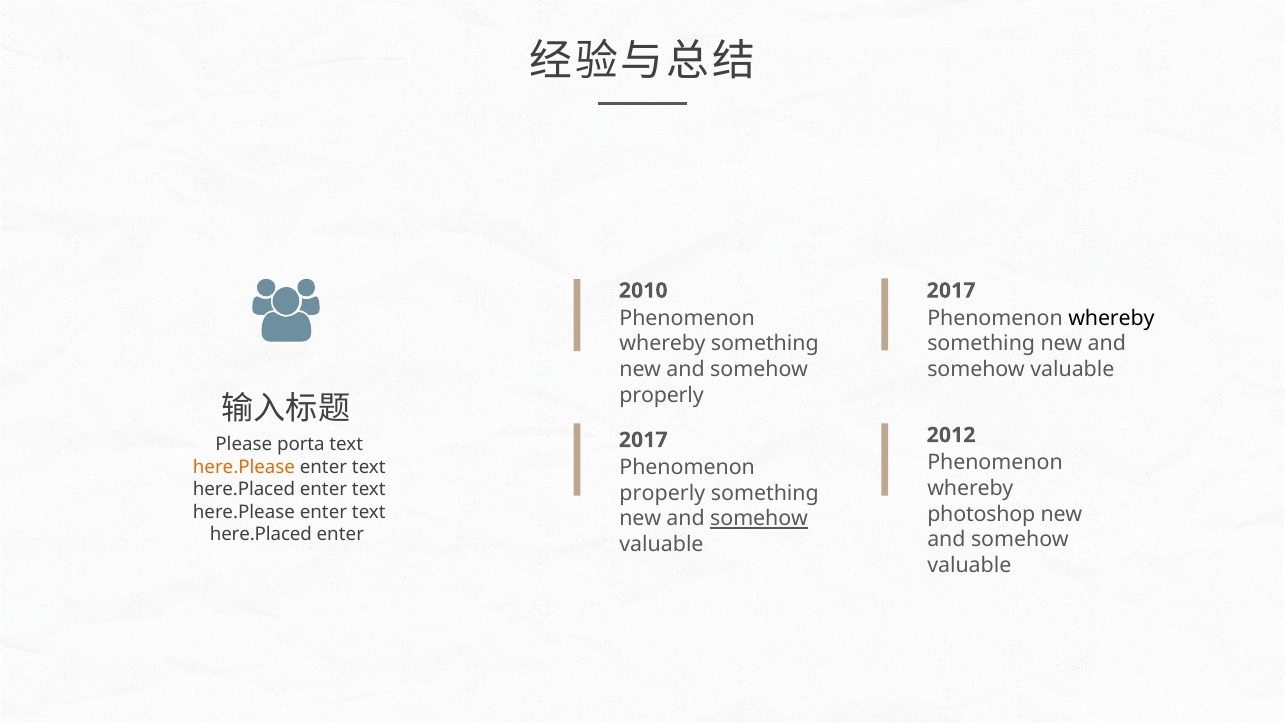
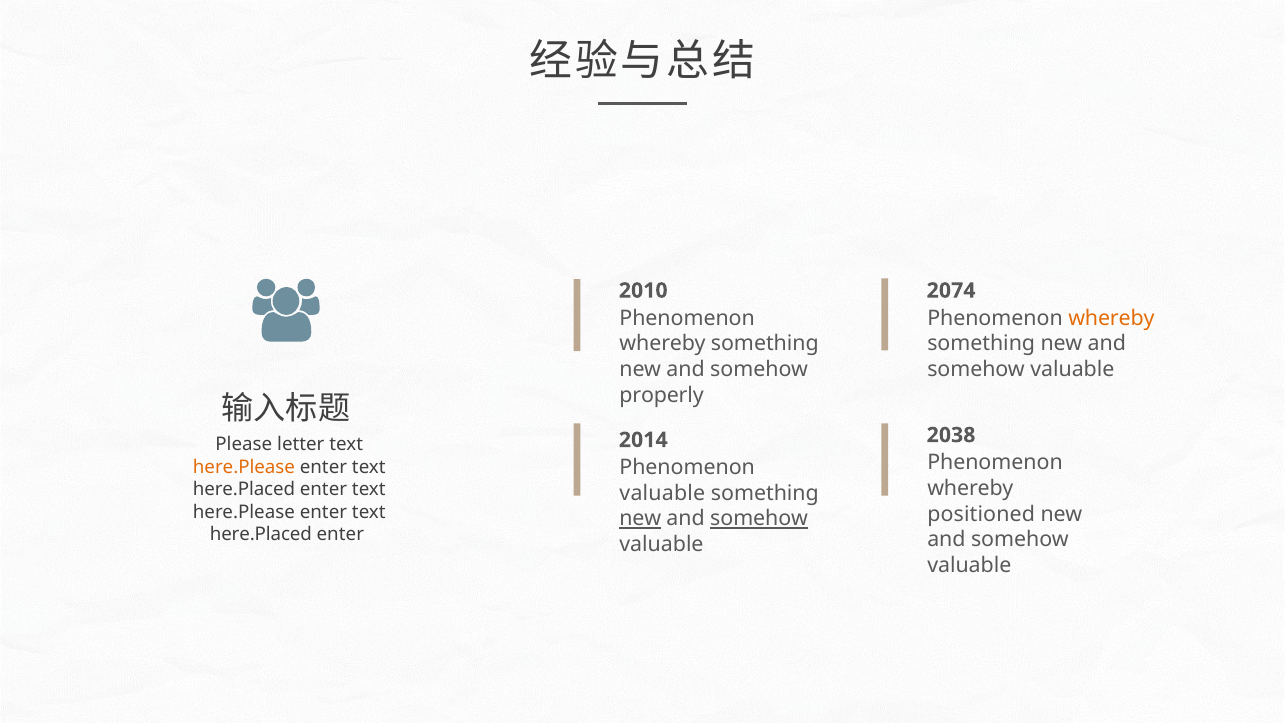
2017 at (951, 291): 2017 -> 2074
whereby at (1111, 318) colour: black -> orange
2012: 2012 -> 2038
2017 at (643, 440): 2017 -> 2014
porta: porta -> letter
properly at (662, 493): properly -> valuable
photoshop: photoshop -> positioned
new at (640, 519) underline: none -> present
